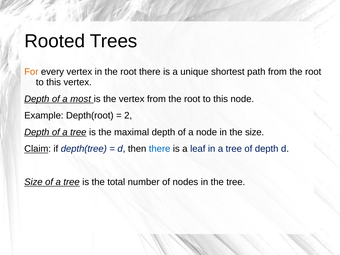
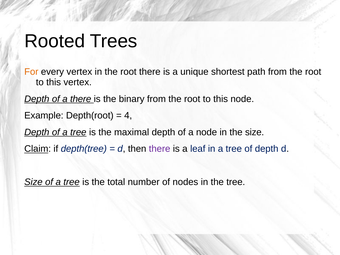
a most: most -> there
the vertex: vertex -> binary
2: 2 -> 4
there at (160, 149) colour: blue -> purple
